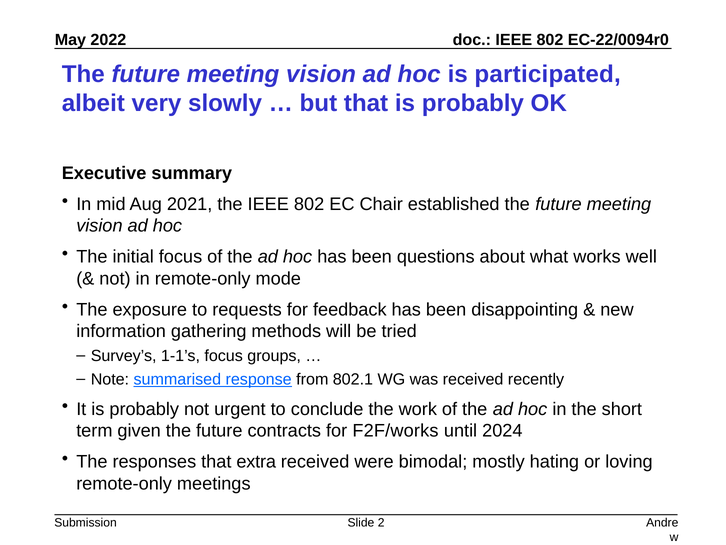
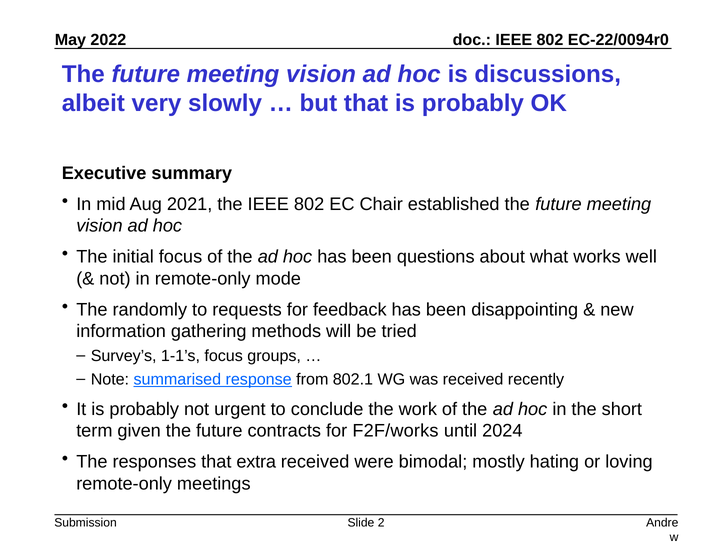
participated: participated -> discussions
exposure: exposure -> randomly
